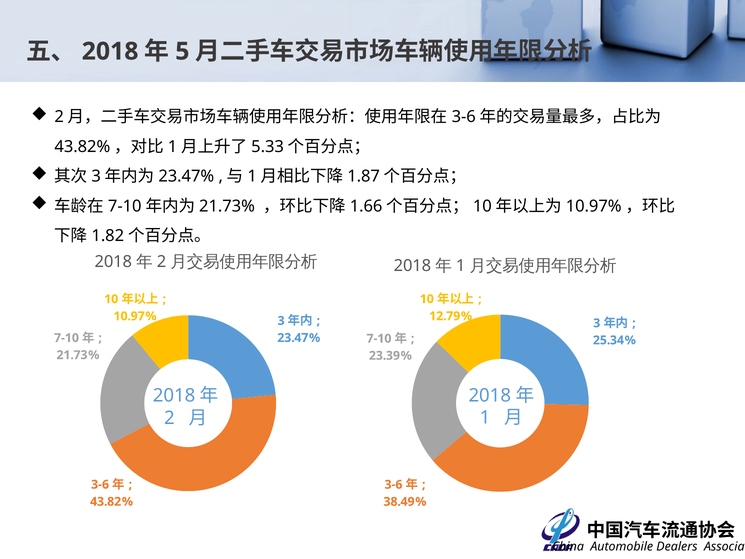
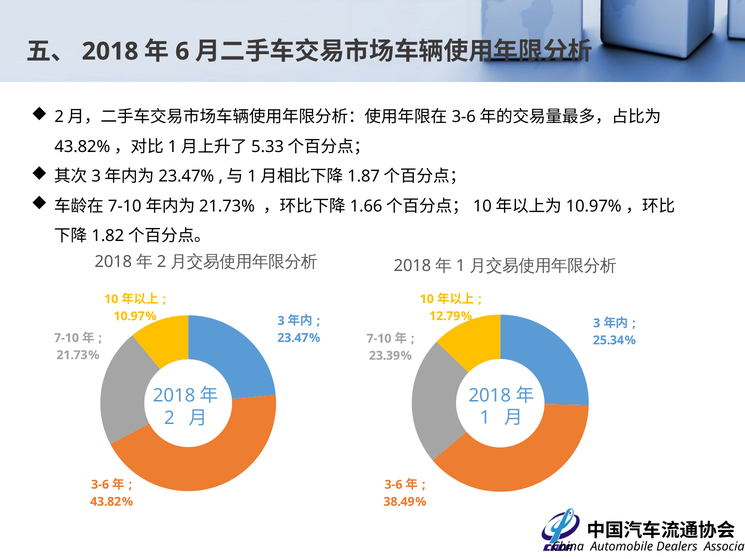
5: 5 -> 6
